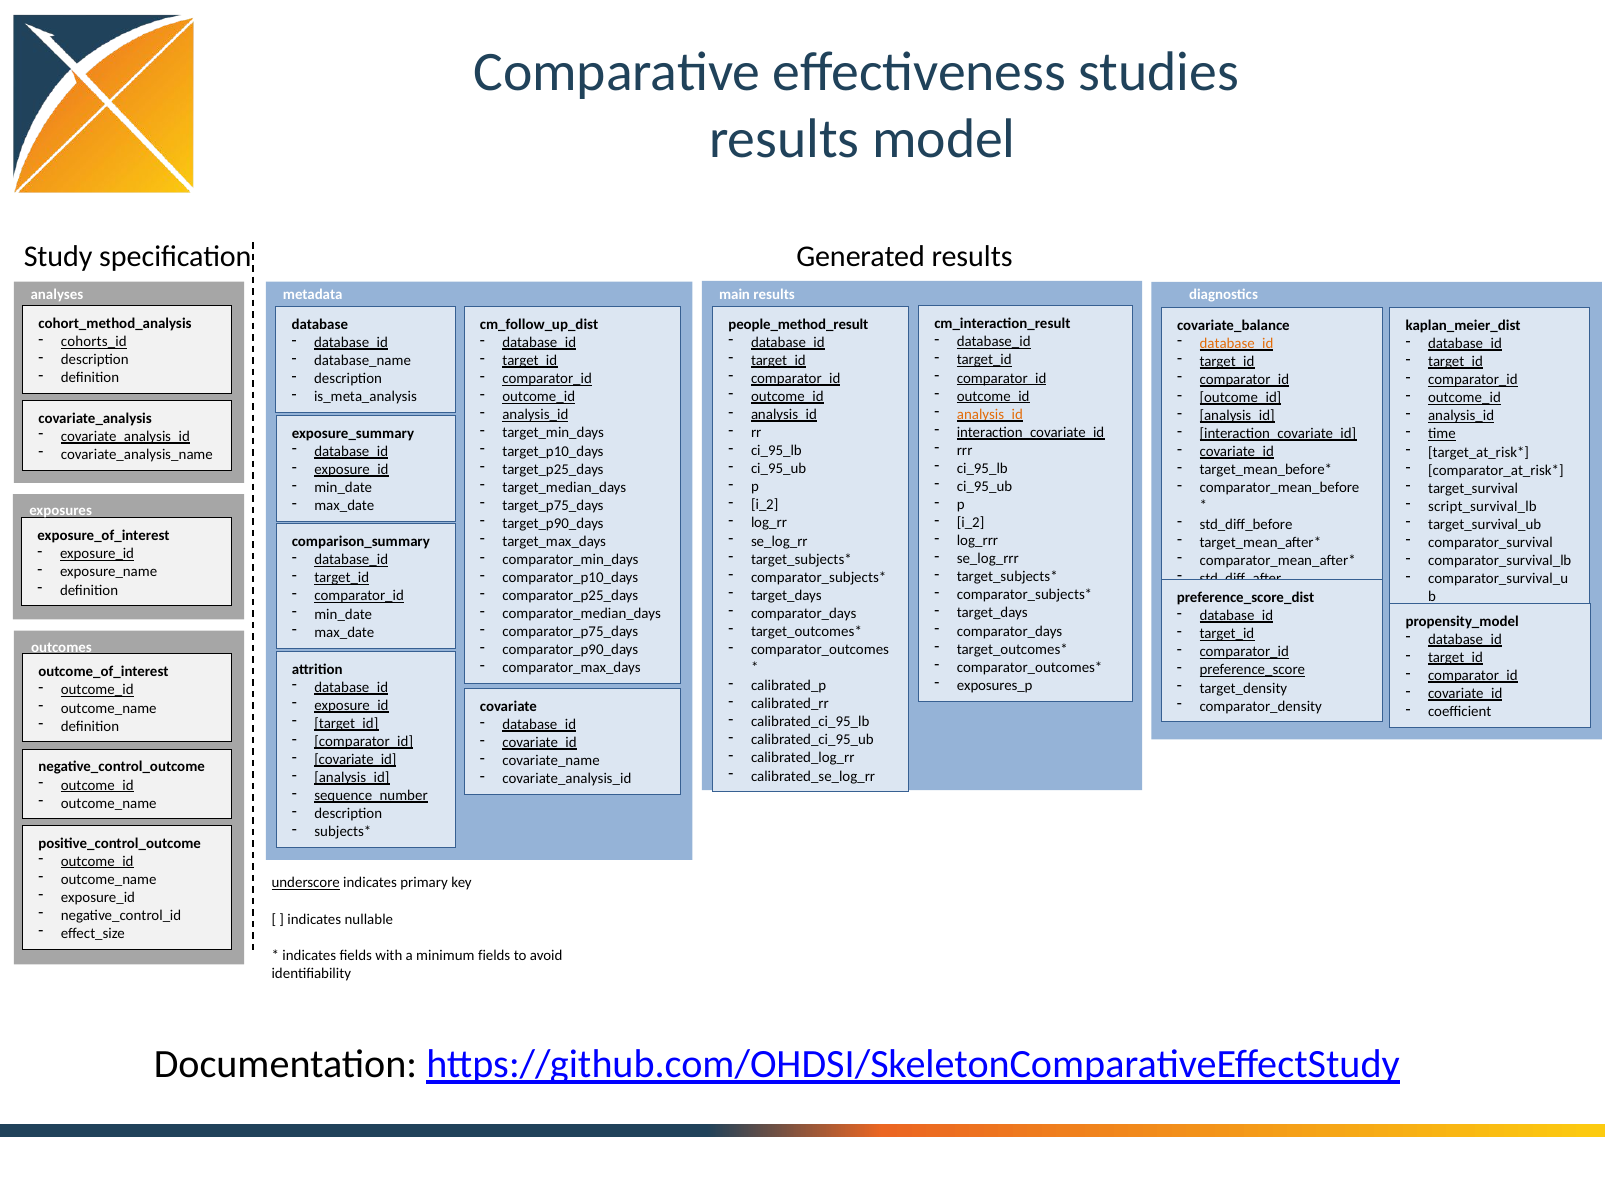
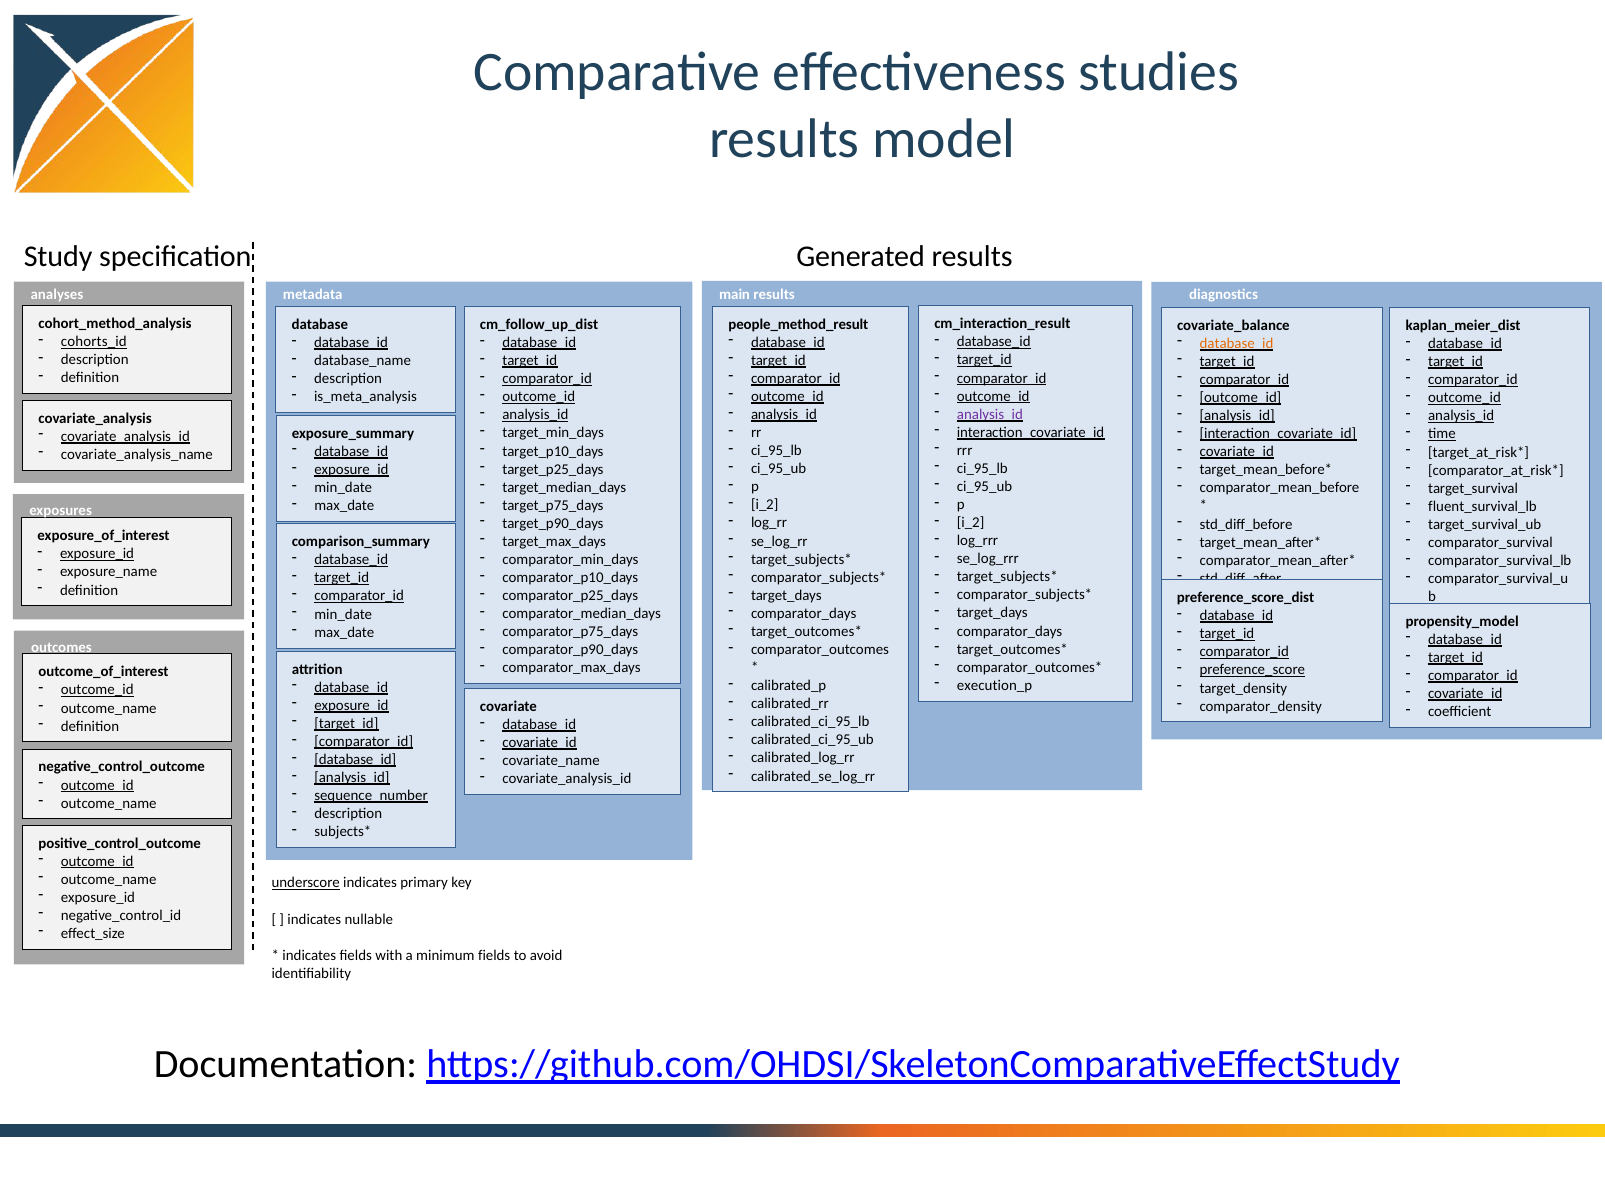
analysis_id at (990, 414) colour: orange -> purple
script_survival_lb: script_survival_lb -> fluent_survival_lb
exposures_p: exposures_p -> execution_p
covariate_id at (355, 759): covariate_id -> database_id
